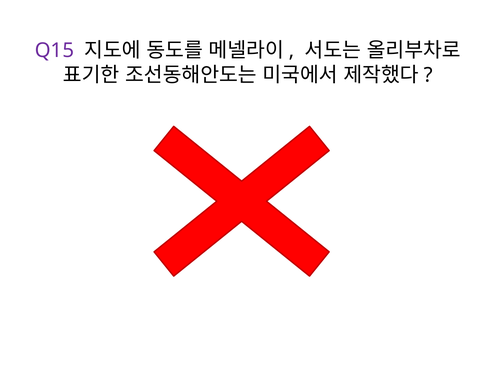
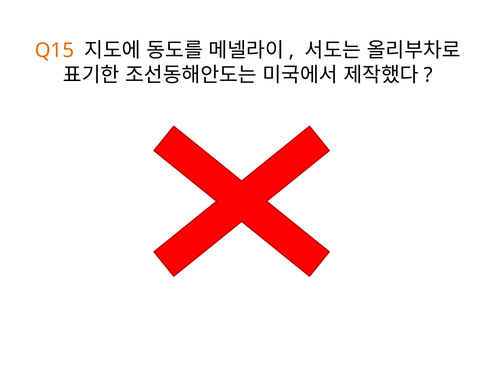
Q15 colour: purple -> orange
